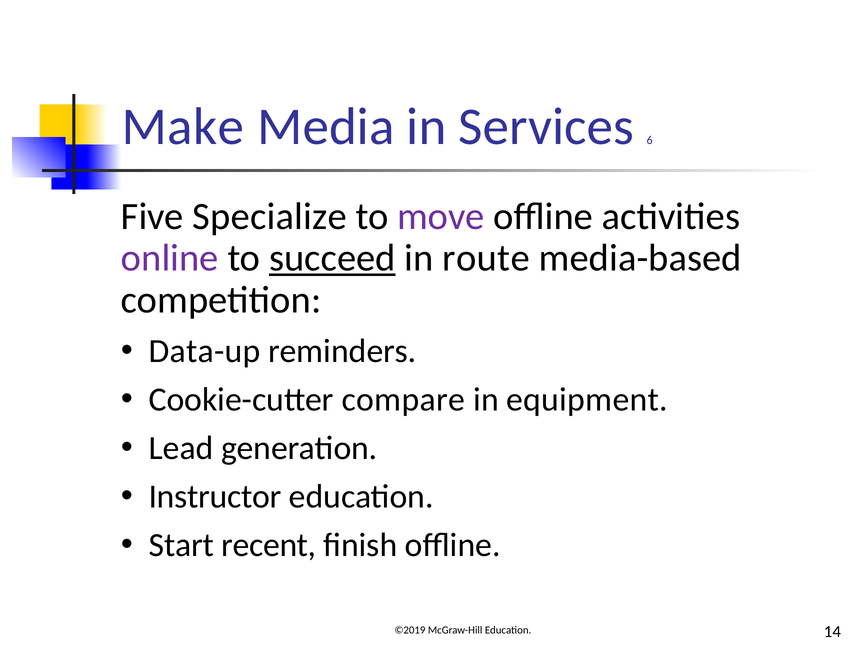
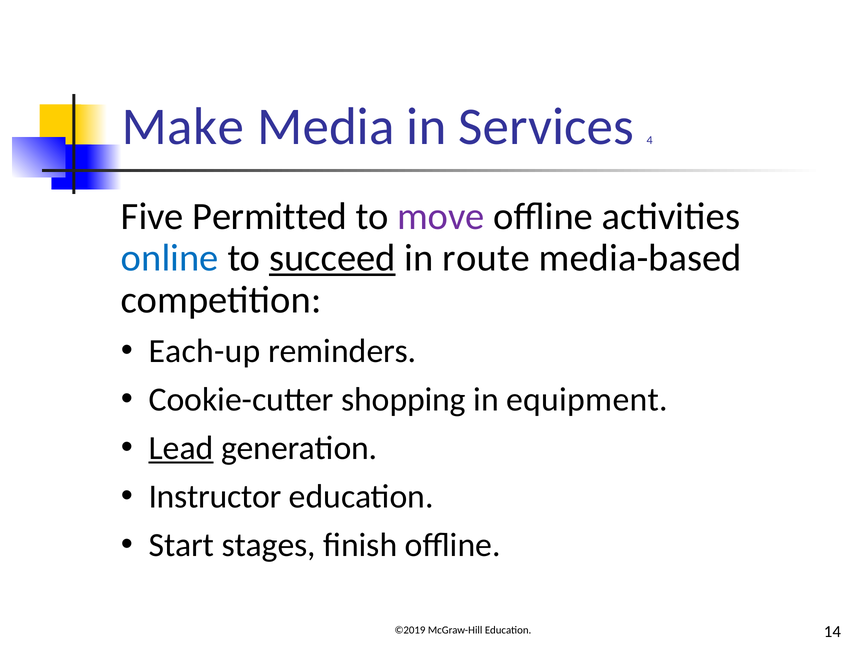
6: 6 -> 4
Specialize: Specialize -> Permitted
online colour: purple -> blue
Data-up: Data-up -> Each-up
compare: compare -> shopping
Lead underline: none -> present
recent: recent -> stages
